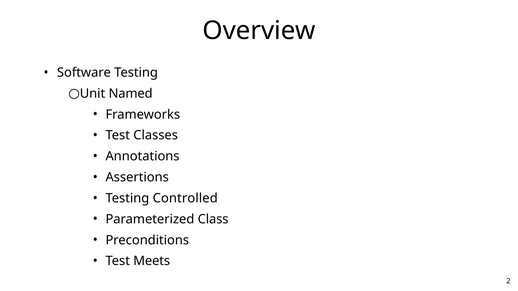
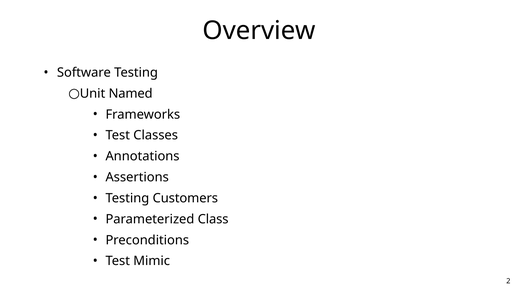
Controlled: Controlled -> Customers
Meets: Meets -> Mimic
